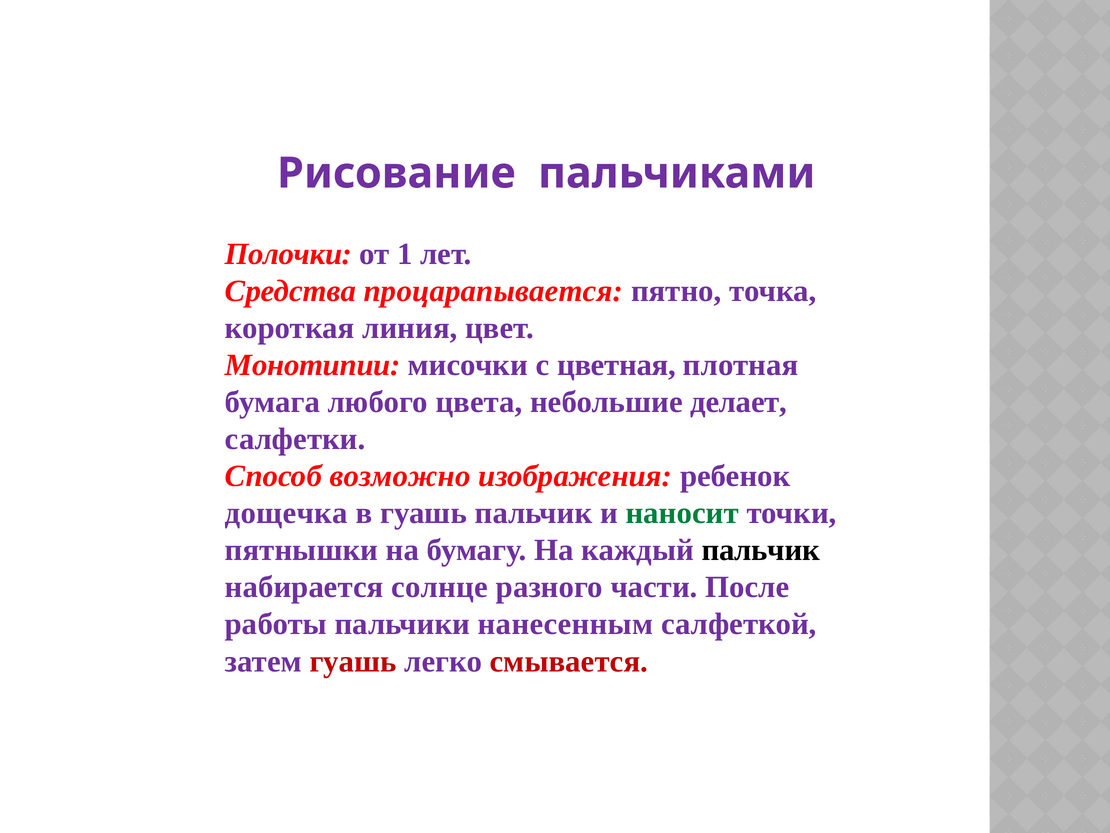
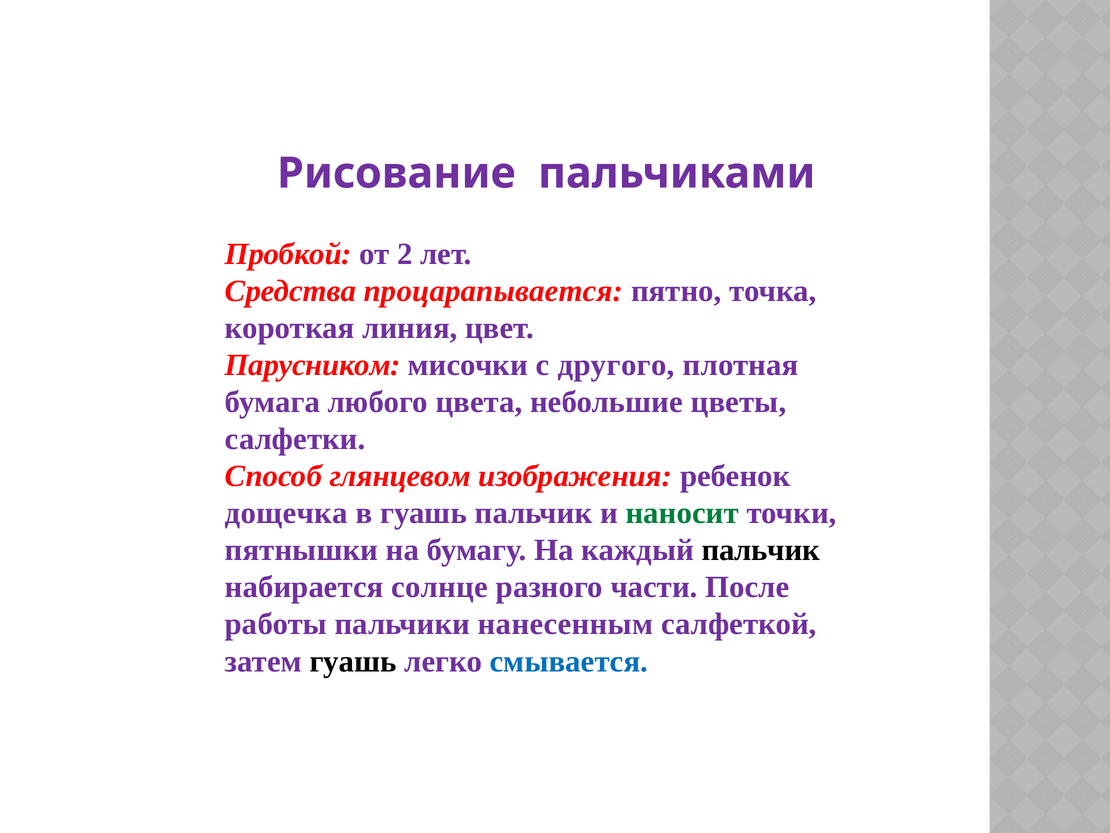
Полочки: Полочки -> Пробкой
1: 1 -> 2
Монотипии: Монотипии -> Парусником
цветная: цветная -> другого
делает: делает -> цветы
возможно: возможно -> глянцевом
гуашь at (353, 661) colour: red -> black
смывается colour: red -> blue
